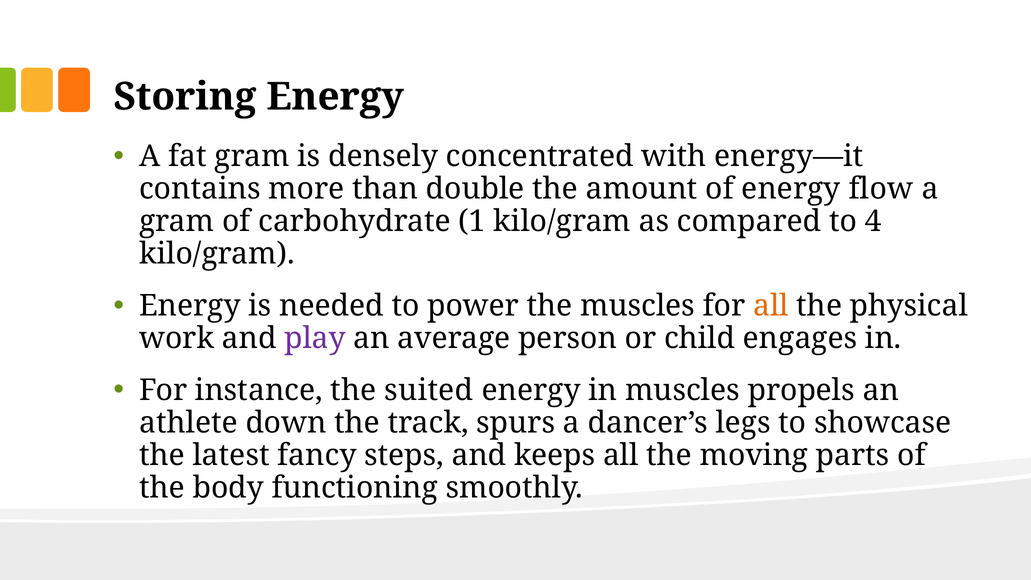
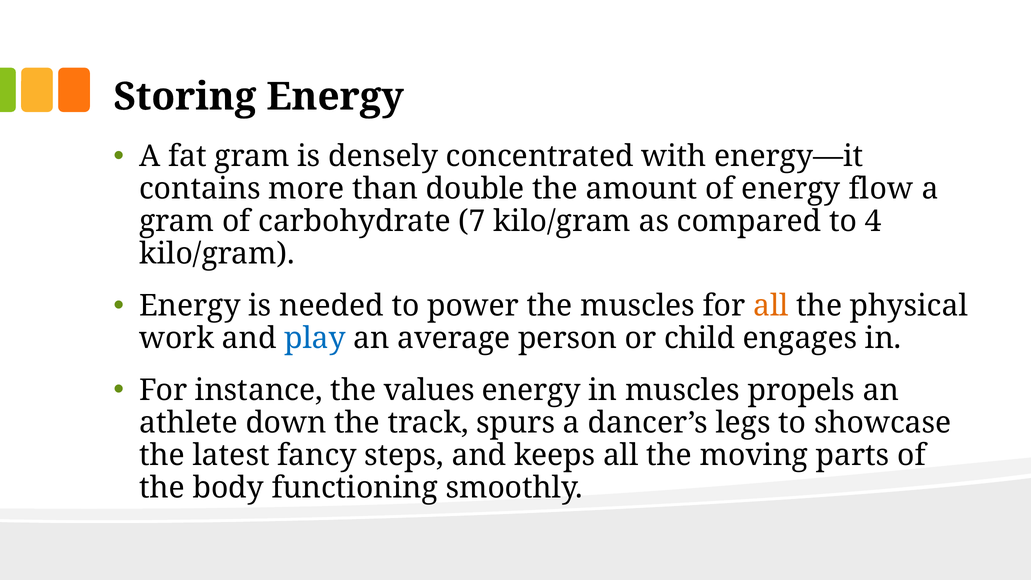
1: 1 -> 7
play colour: purple -> blue
suited: suited -> values
